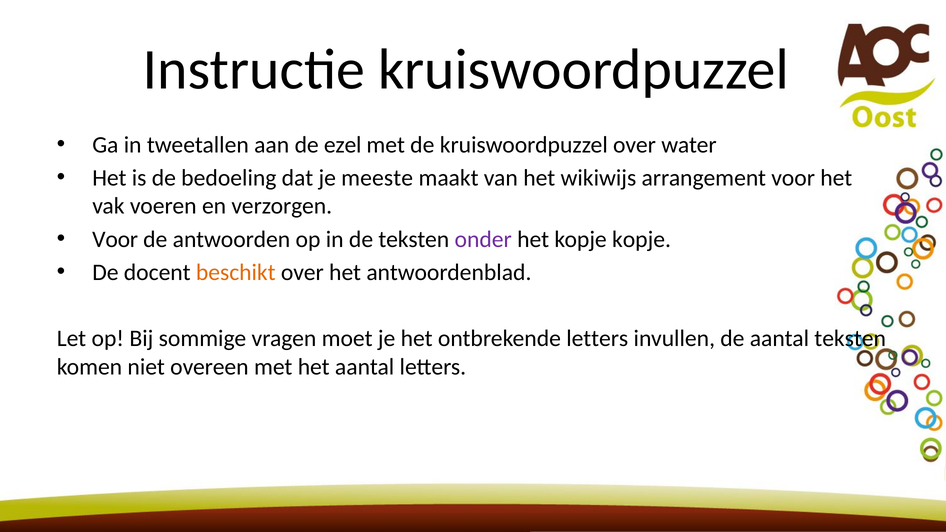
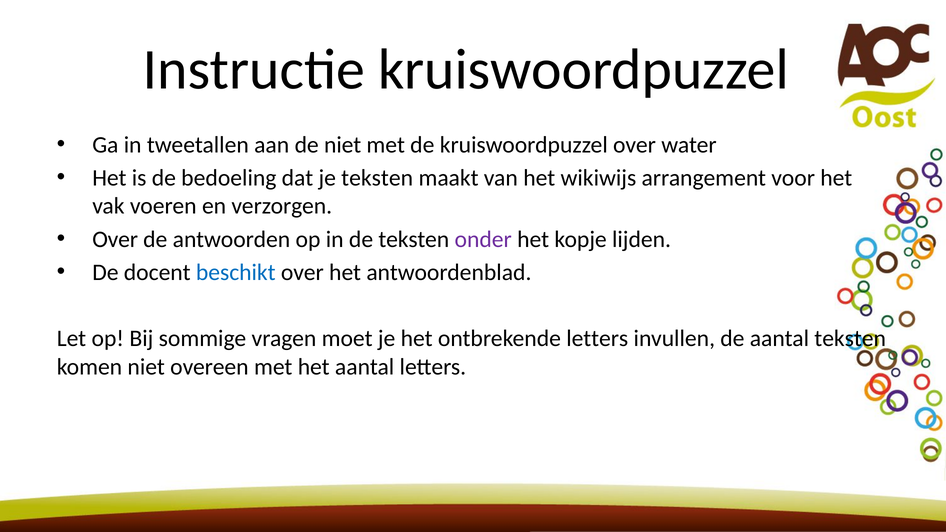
de ezel: ezel -> niet
je meeste: meeste -> teksten
Voor at (115, 239): Voor -> Over
kopje kopje: kopje -> lijden
beschikt colour: orange -> blue
